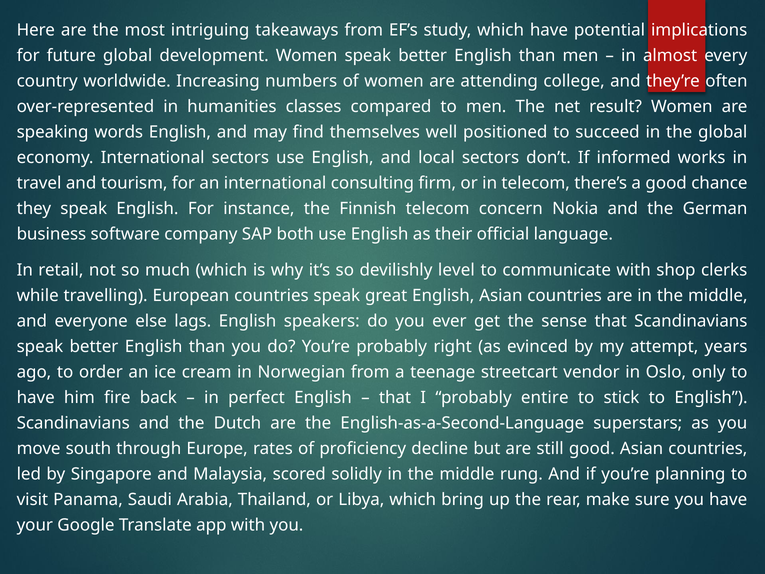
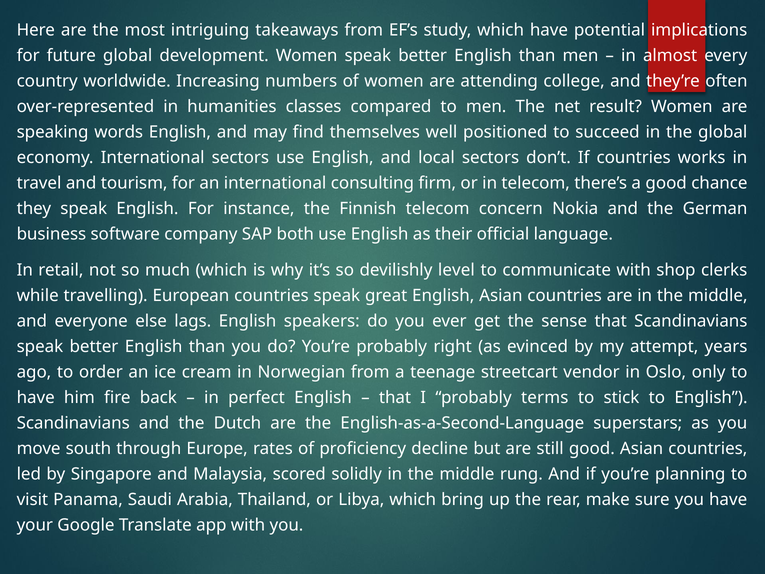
If informed: informed -> countries
entire: entire -> terms
